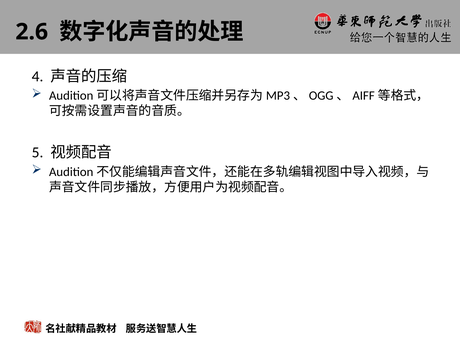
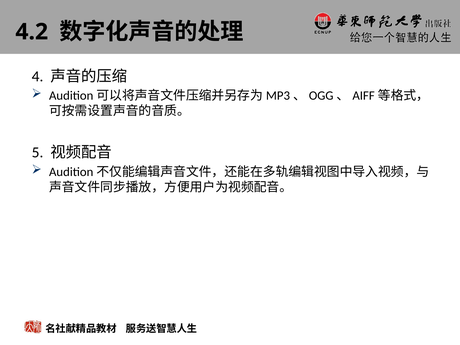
2.6: 2.6 -> 4.2
